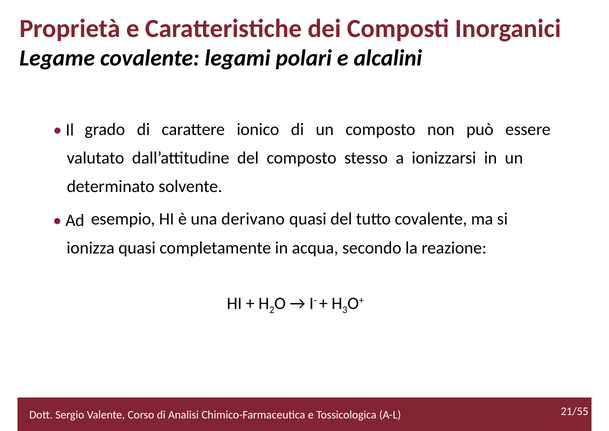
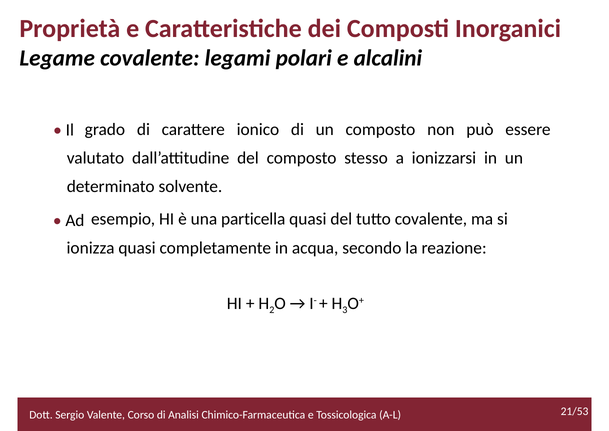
derivano: derivano -> particella
21/55: 21/55 -> 21/53
